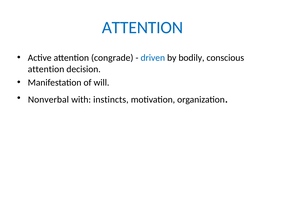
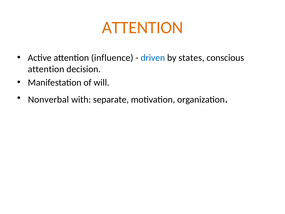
ATTENTION at (142, 28) colour: blue -> orange
congrade: congrade -> influence
bodily: bodily -> states
instincts: instincts -> separate
